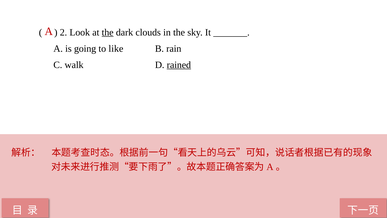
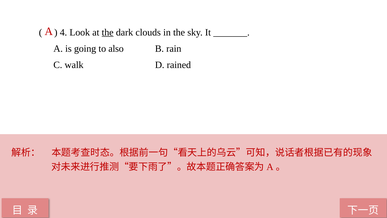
2: 2 -> 4
like: like -> also
rained underline: present -> none
